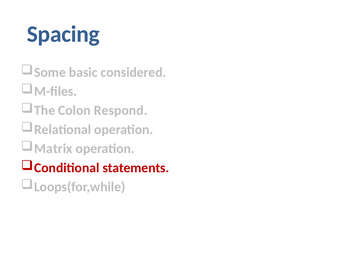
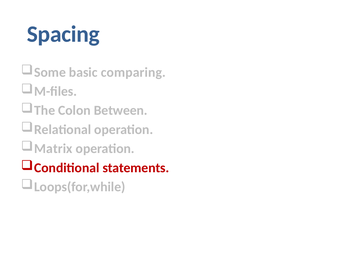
considered: considered -> comparing
Respond: Respond -> Between
